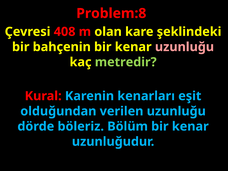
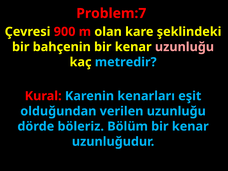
Problem:8: Problem:8 -> Problem:7
408: 408 -> 900
metredir colour: light green -> light blue
